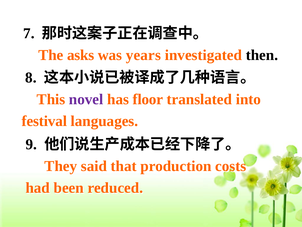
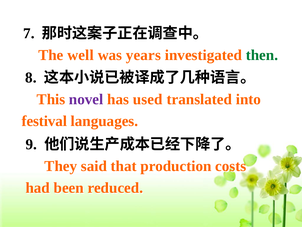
asks: asks -> well
then colour: black -> green
floor: floor -> used
